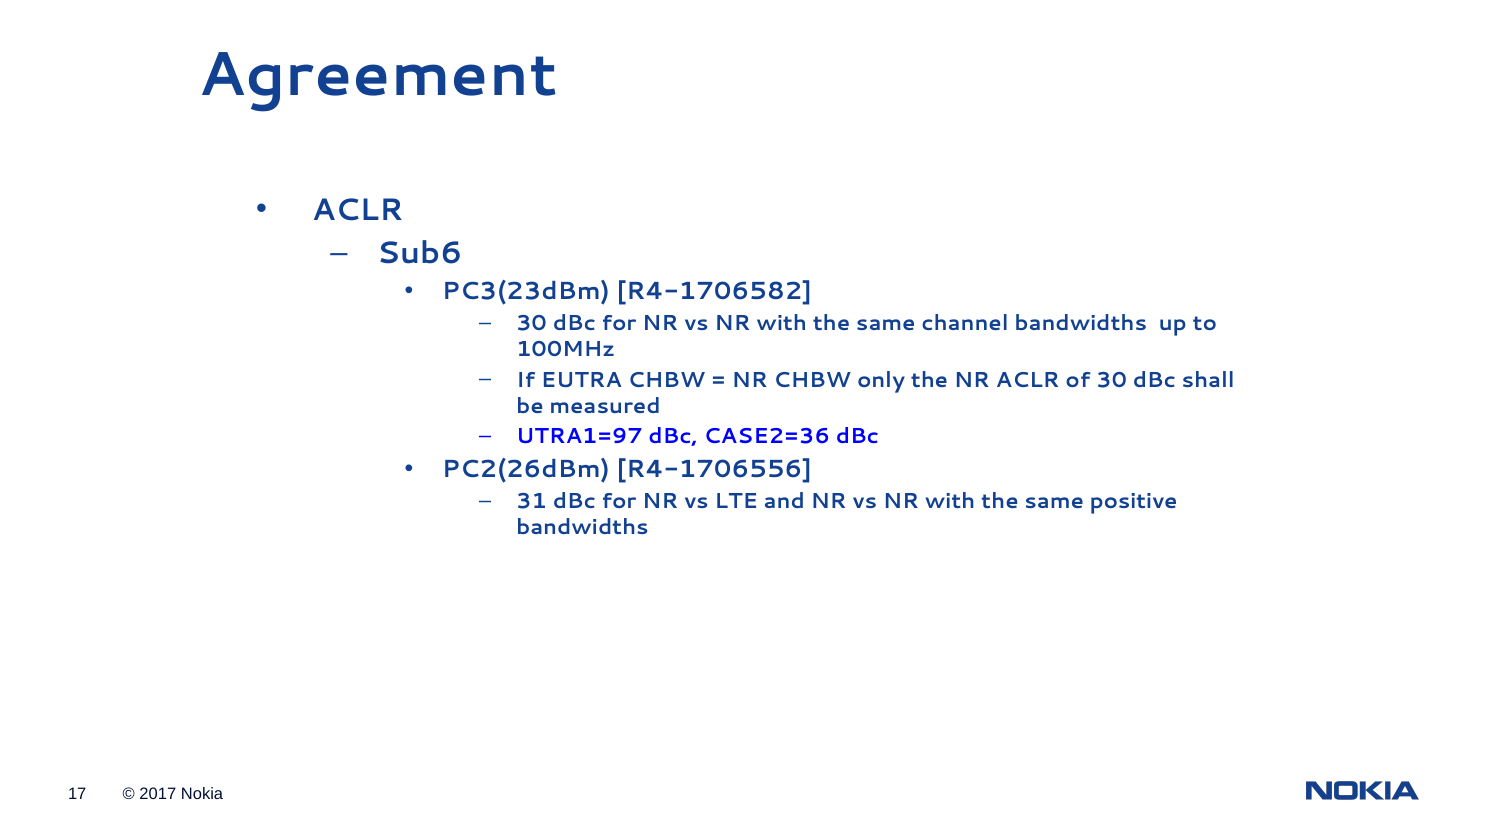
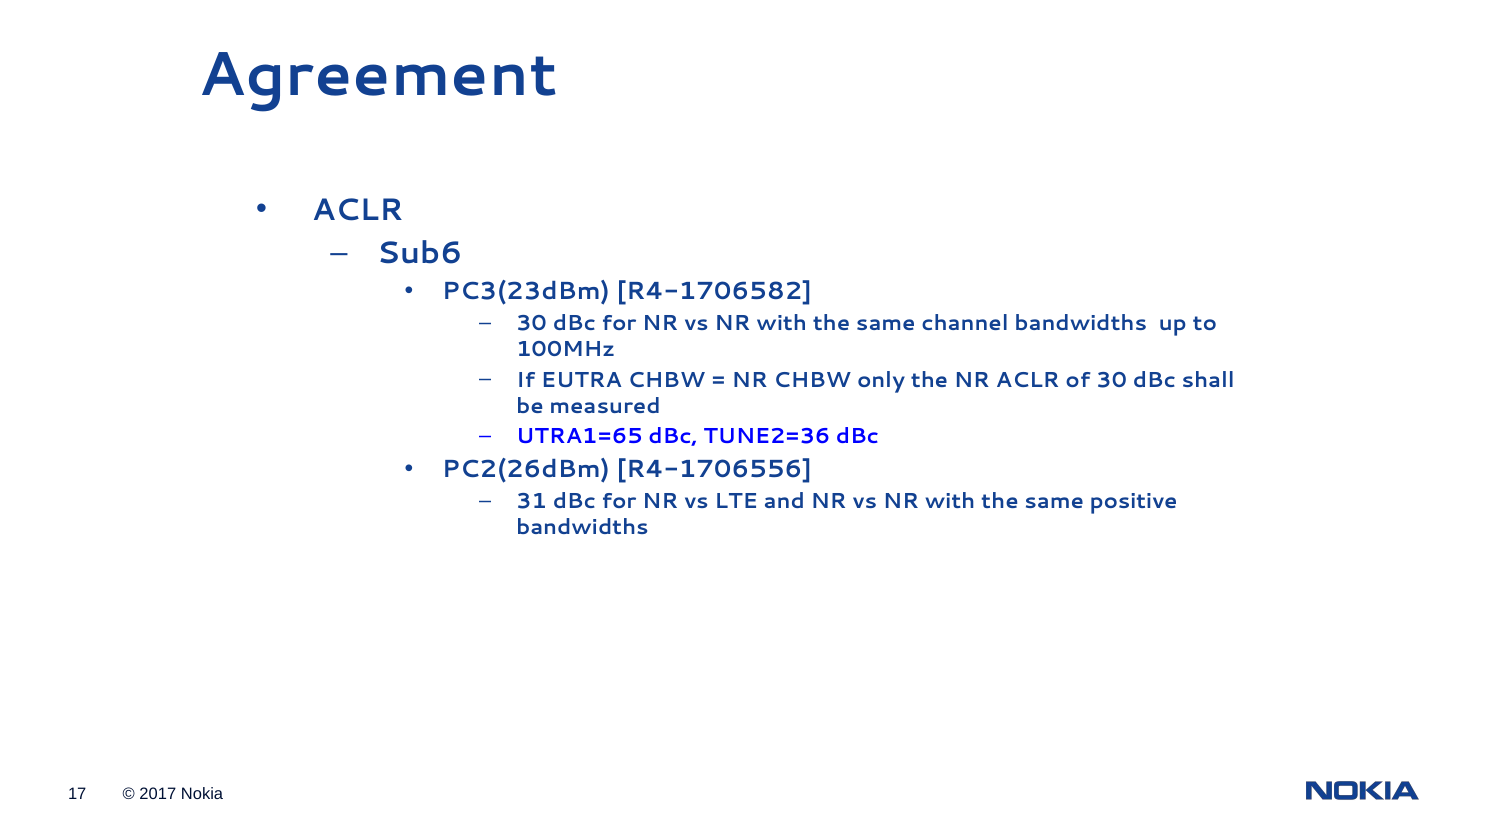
UTRA1=97: UTRA1=97 -> UTRA1=65
CASE2=36: CASE2=36 -> TUNE2=36
